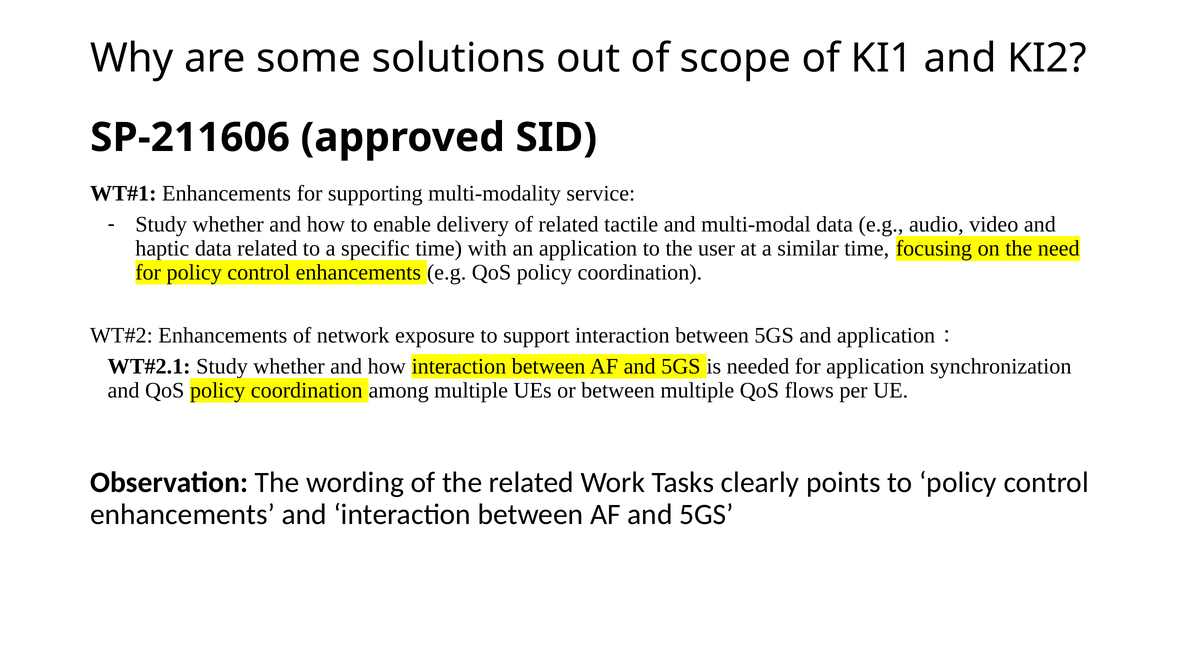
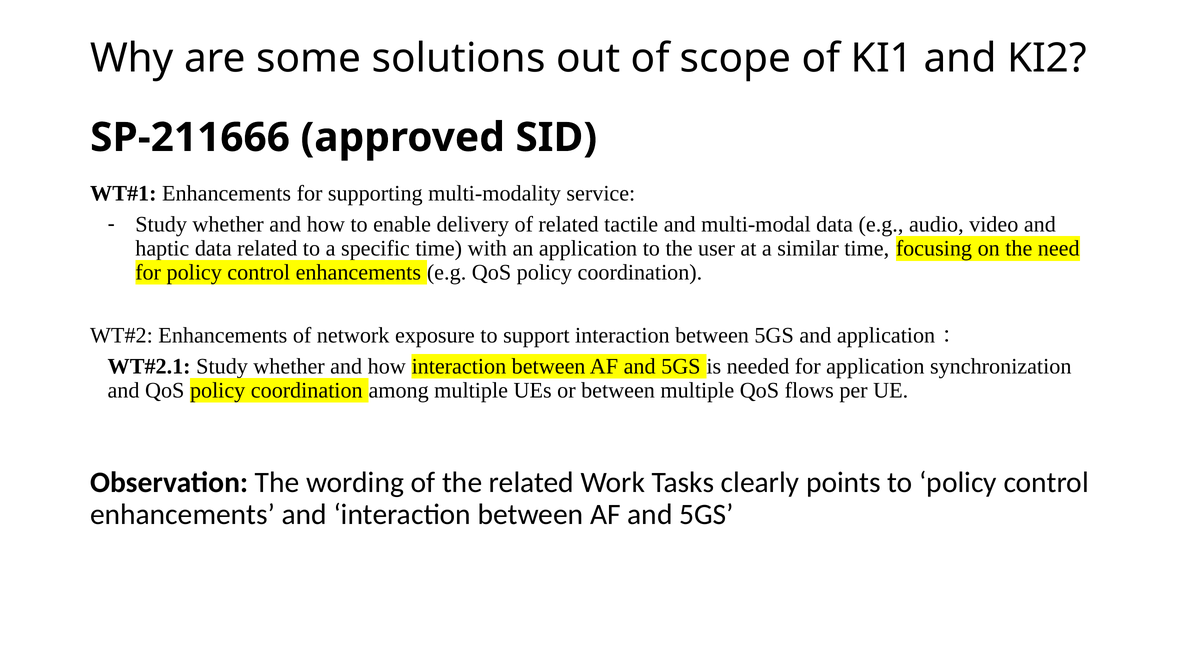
SP-211606: SP-211606 -> SP-211666
